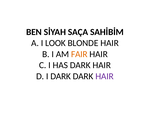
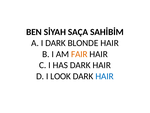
I LOOK: LOOK -> DARK
I DARK: DARK -> LOOK
HAIR at (105, 76) colour: purple -> blue
